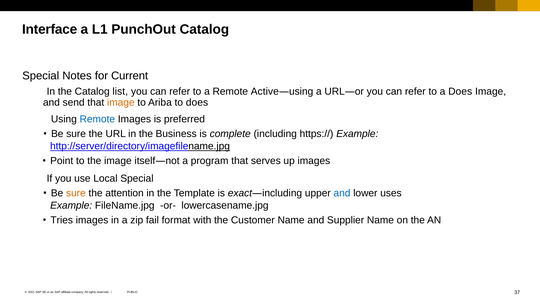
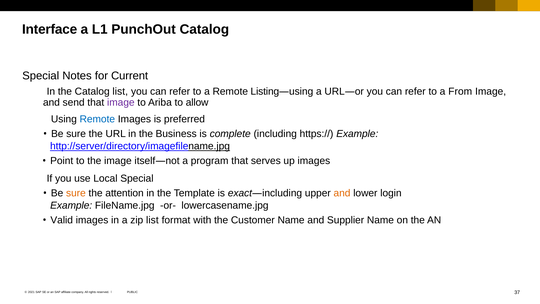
Active: Active -> Listing
a Does: Does -> From
image at (121, 102) colour: orange -> purple
to does: does -> allow
and at (342, 193) colour: blue -> orange
uses: uses -> login
Tries: Tries -> Valid
zip fail: fail -> list
